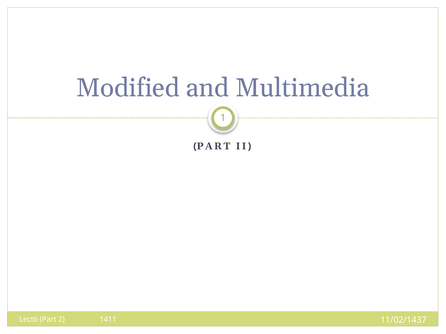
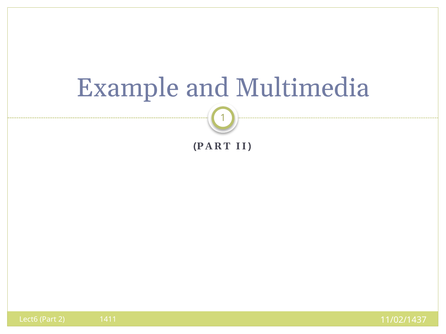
Modified: Modified -> Example
